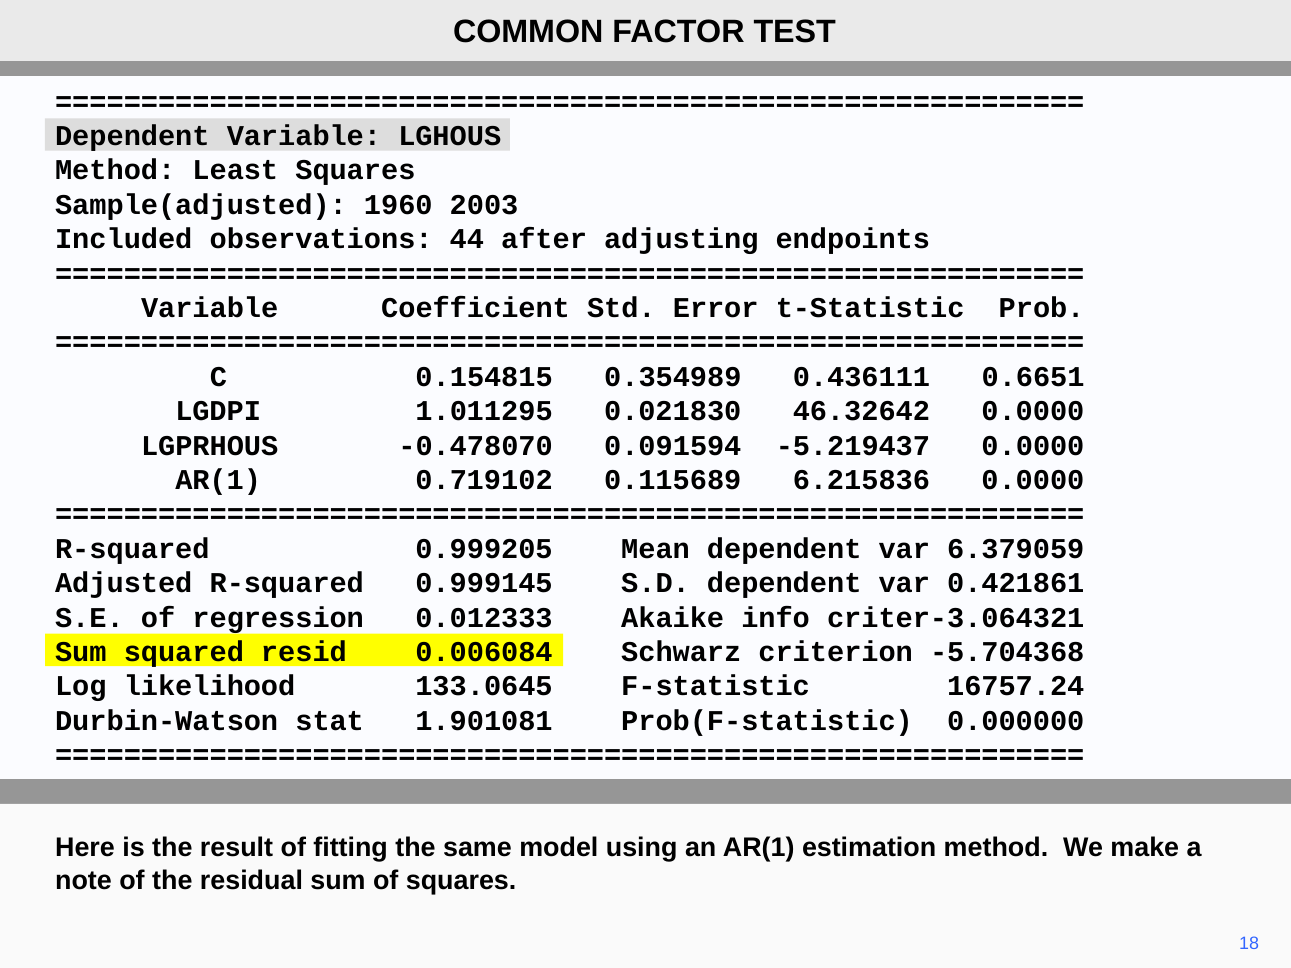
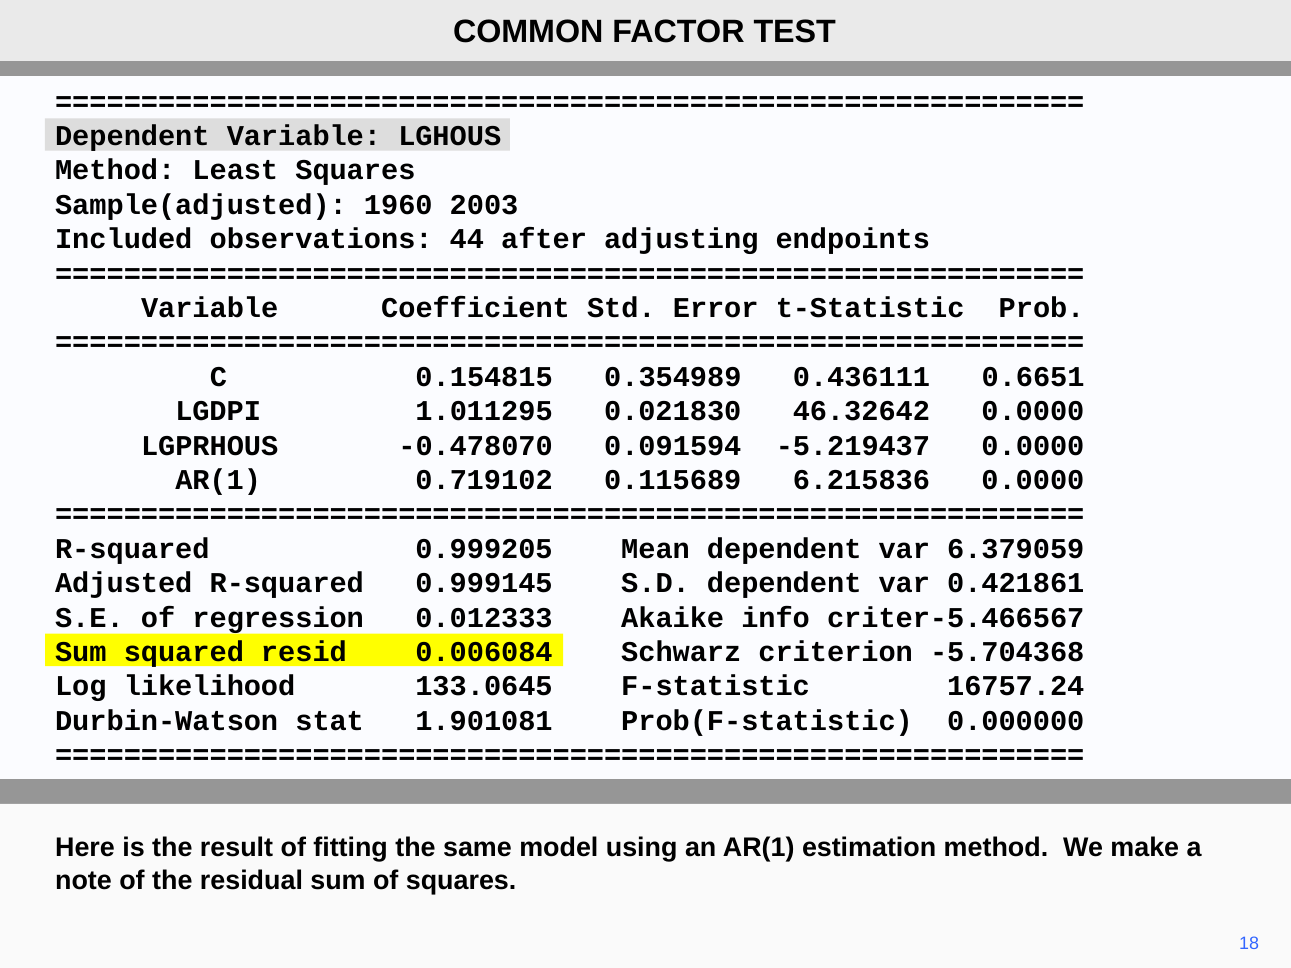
criter-3.064321: criter-3.064321 -> criter-5.466567
